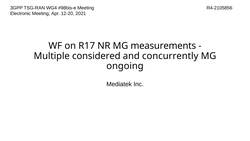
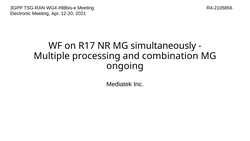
measurements: measurements -> simultaneously
considered: considered -> processing
concurrently: concurrently -> combination
